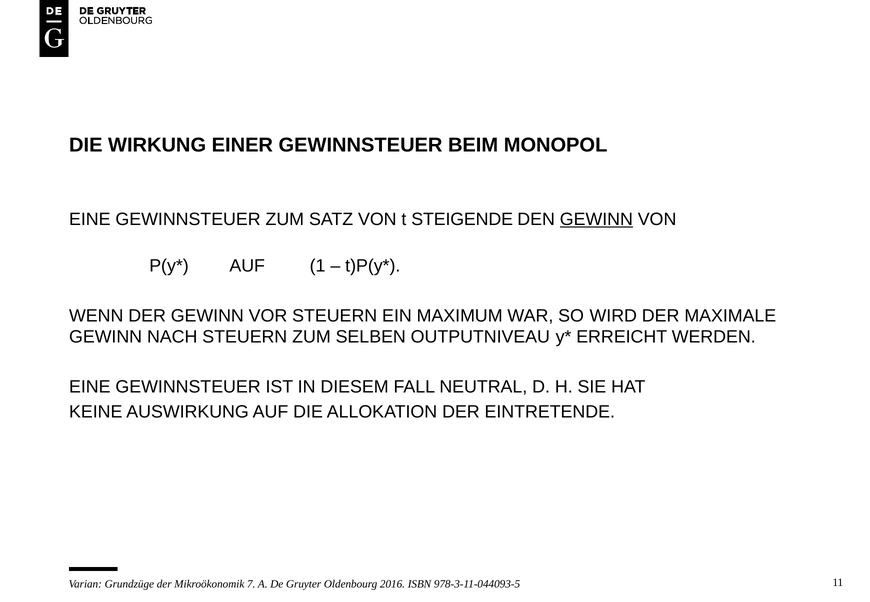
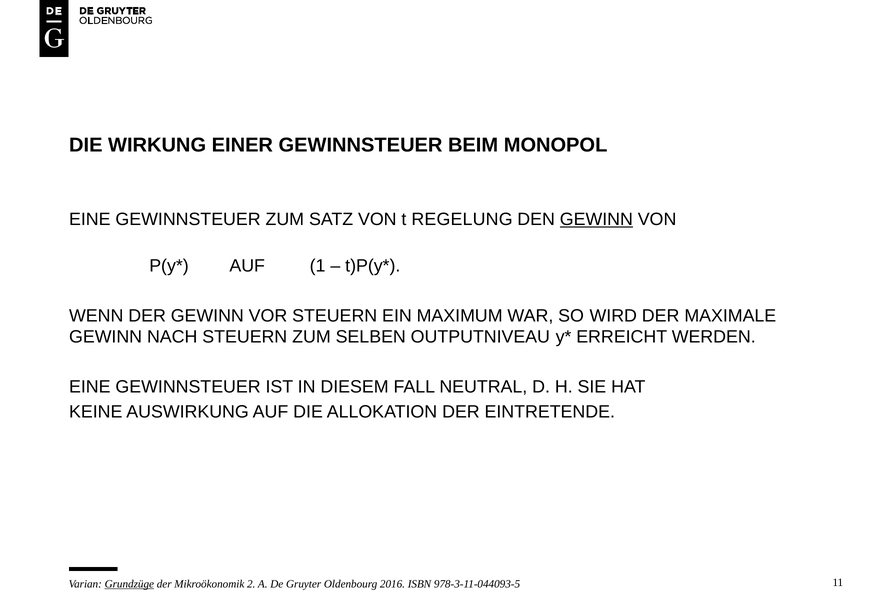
STEIGENDE: STEIGENDE -> REGELUNG
Grundzüge underline: none -> present
7: 7 -> 2
